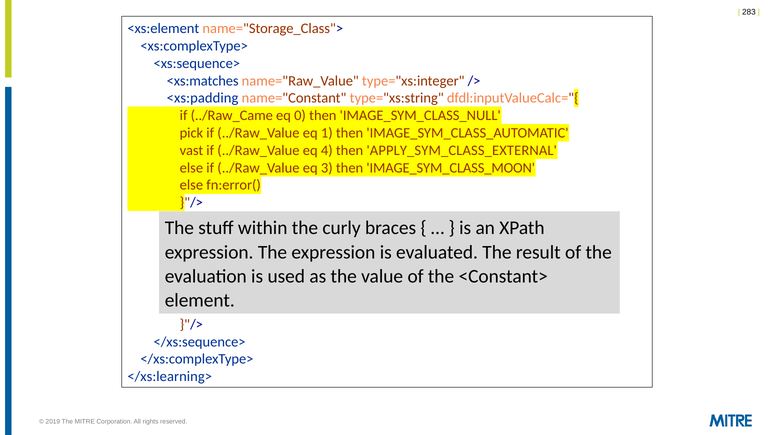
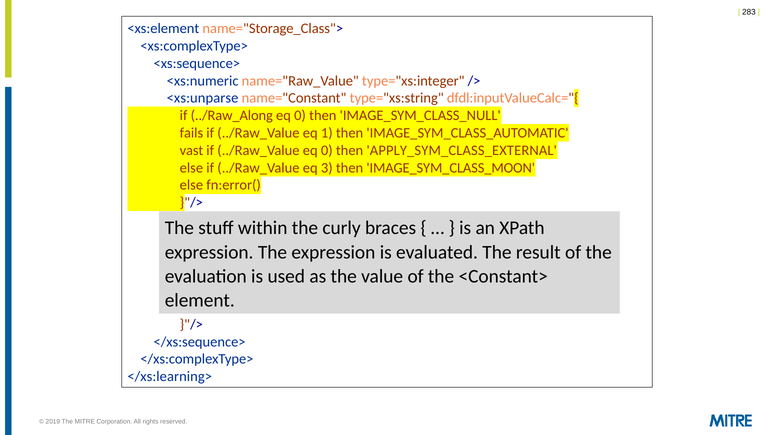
<xs:matches: <xs:matches -> <xs:numeric
<xs:padding: <xs:padding -> <xs:unparse
../Raw_Came: ../Raw_Came -> ../Raw_Along
pick: pick -> fails
4 at (327, 151): 4 -> 0
